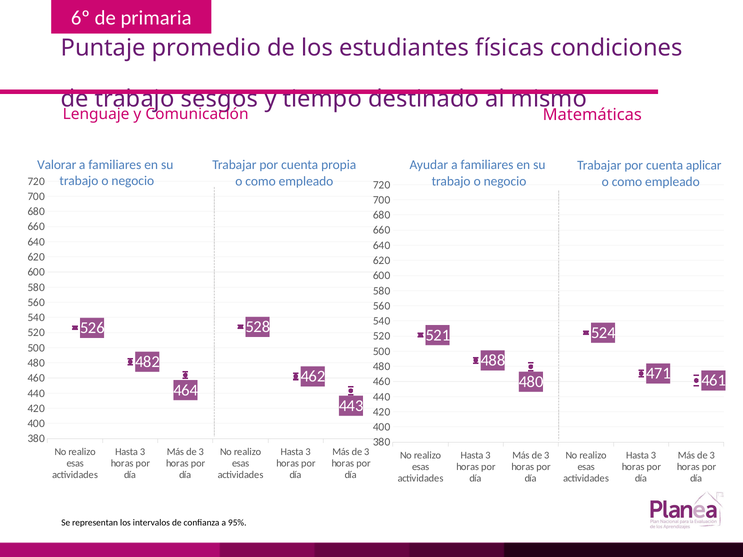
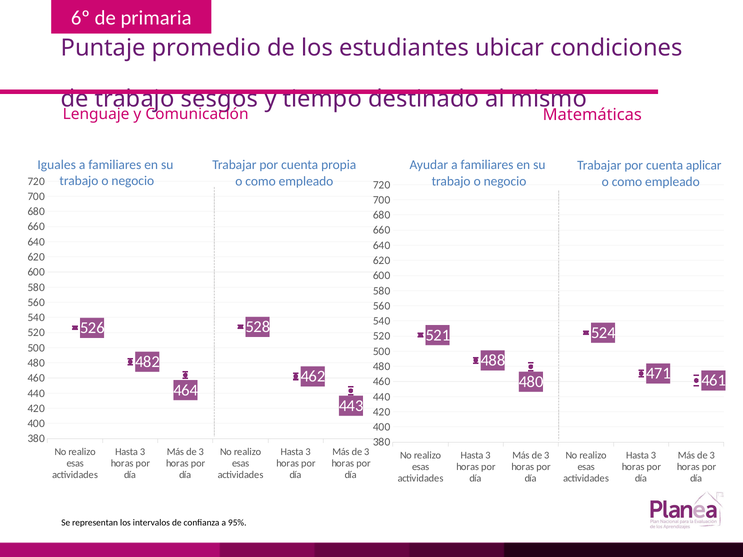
físicas: físicas -> ubicar
Valorar: Valorar -> Iguales
